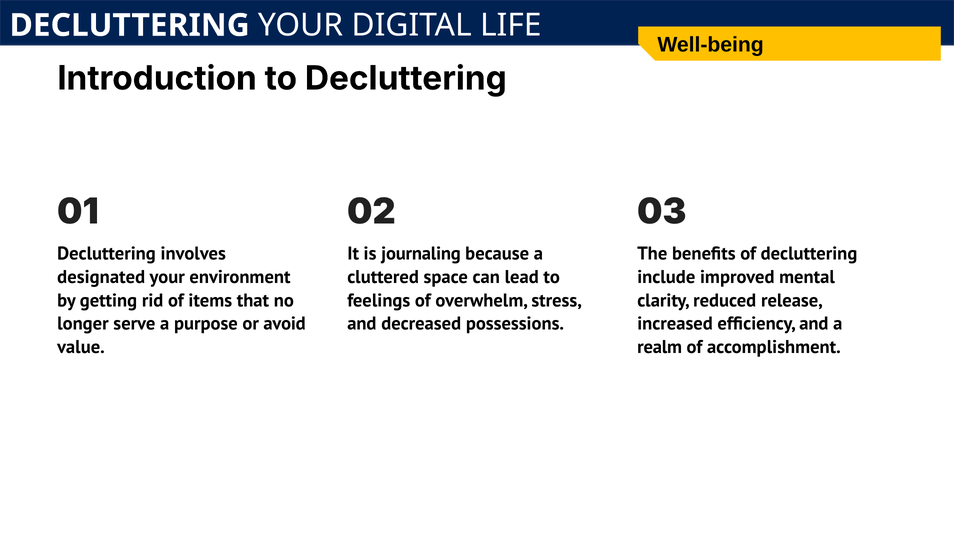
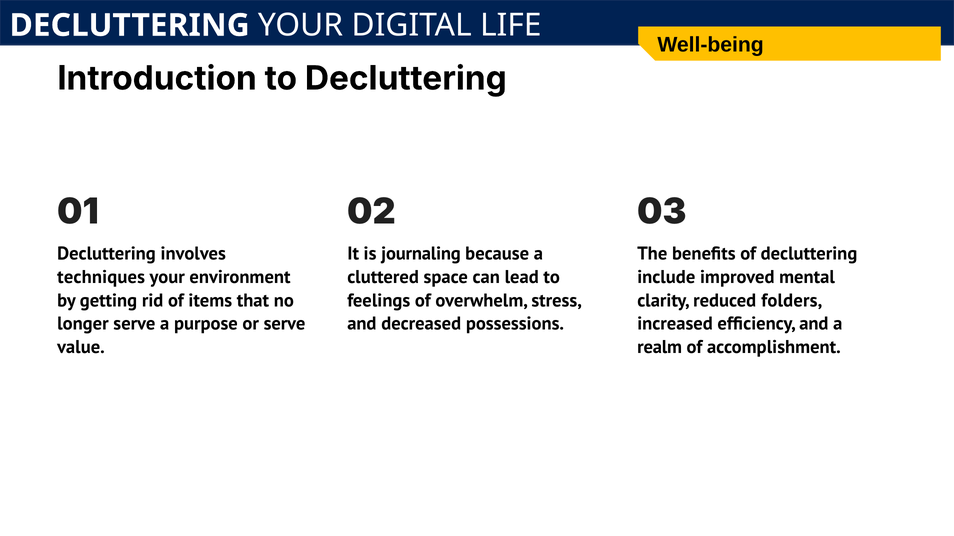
designated: designated -> techniques
release: release -> folders
or avoid: avoid -> serve
